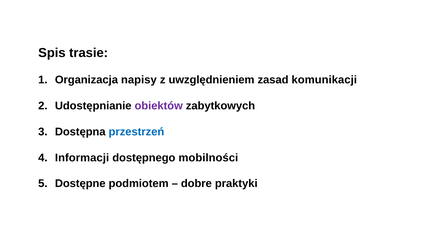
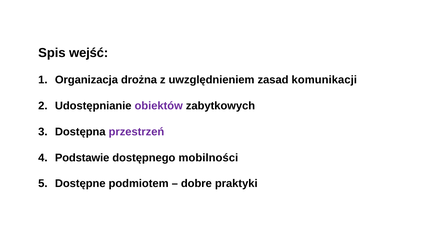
trasie: trasie -> wejść
napisy: napisy -> drożna
przestrzeń colour: blue -> purple
Informacji: Informacji -> Podstawie
